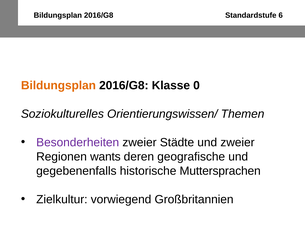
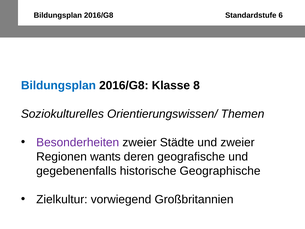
Bildungsplan at (58, 85) colour: orange -> blue
0: 0 -> 8
Muttersprachen: Muttersprachen -> Geographische
